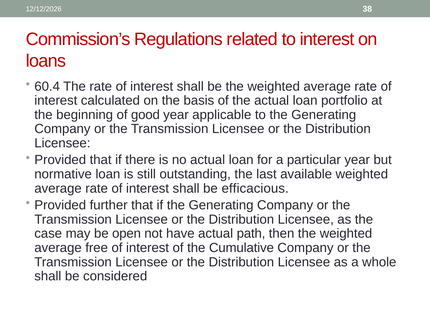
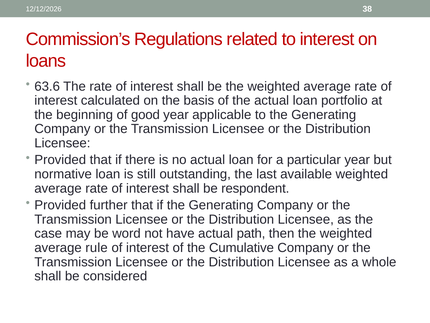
60.4: 60.4 -> 63.6
efficacious: efficacious -> respondent
open: open -> word
free: free -> rule
